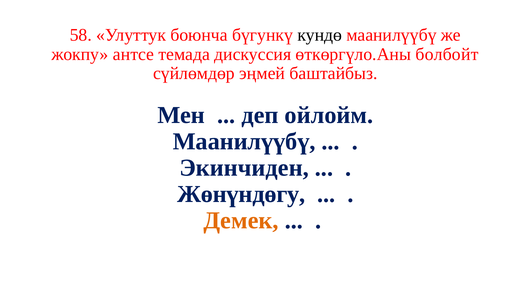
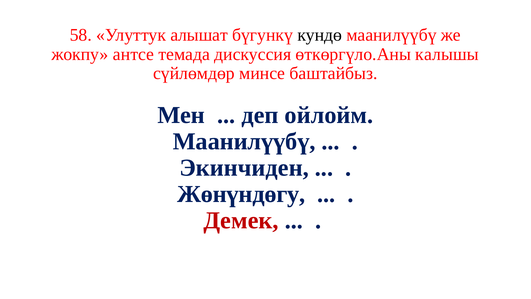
боюнча: боюнча -> алышат
болбойт: болбойт -> калышы
эңмей: эңмей -> минсе
Демек colour: orange -> red
